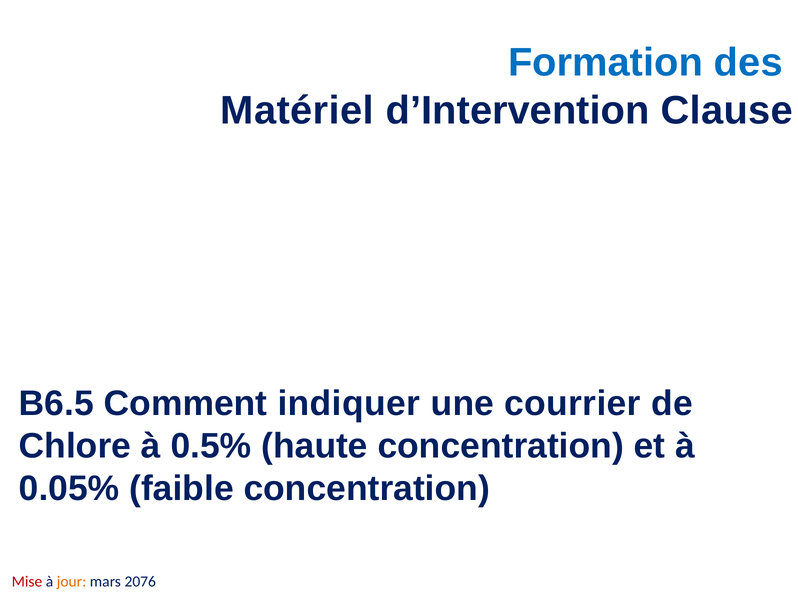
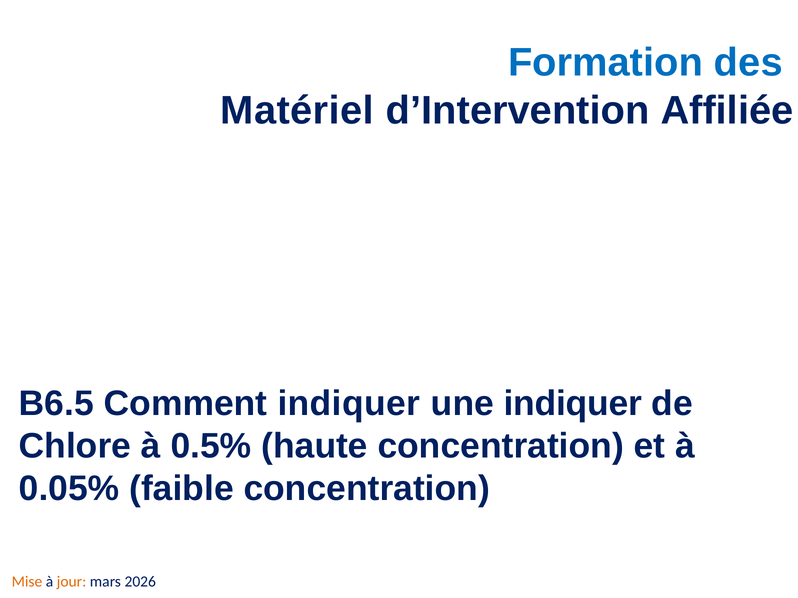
Clause: Clause -> Affiliée
une courrier: courrier -> indiquer
Mise colour: red -> orange
2076: 2076 -> 2026
